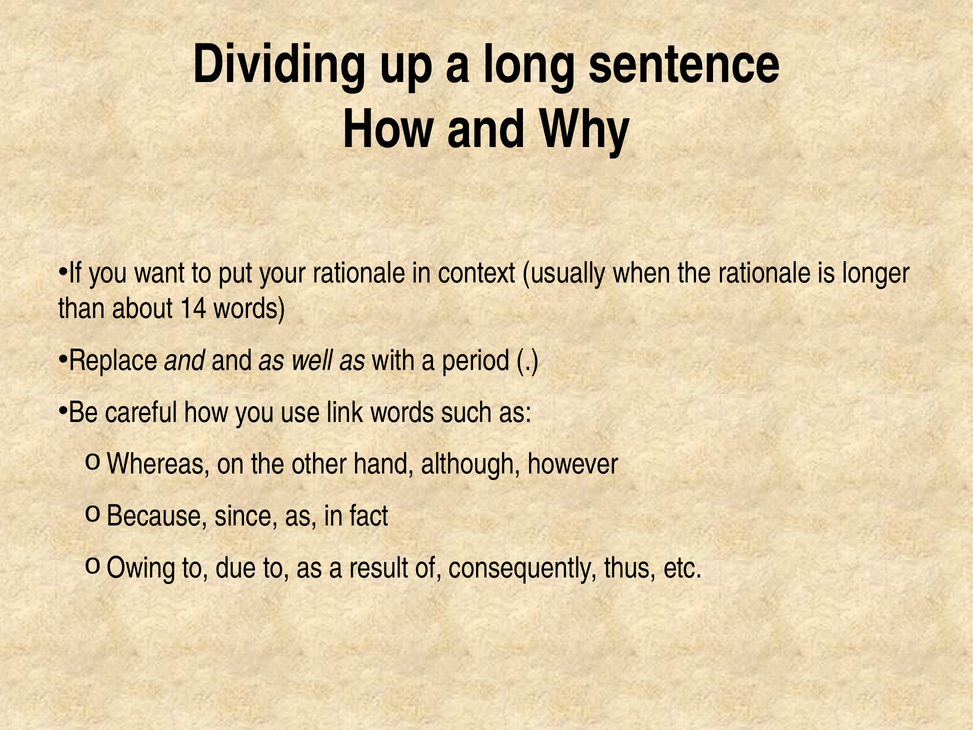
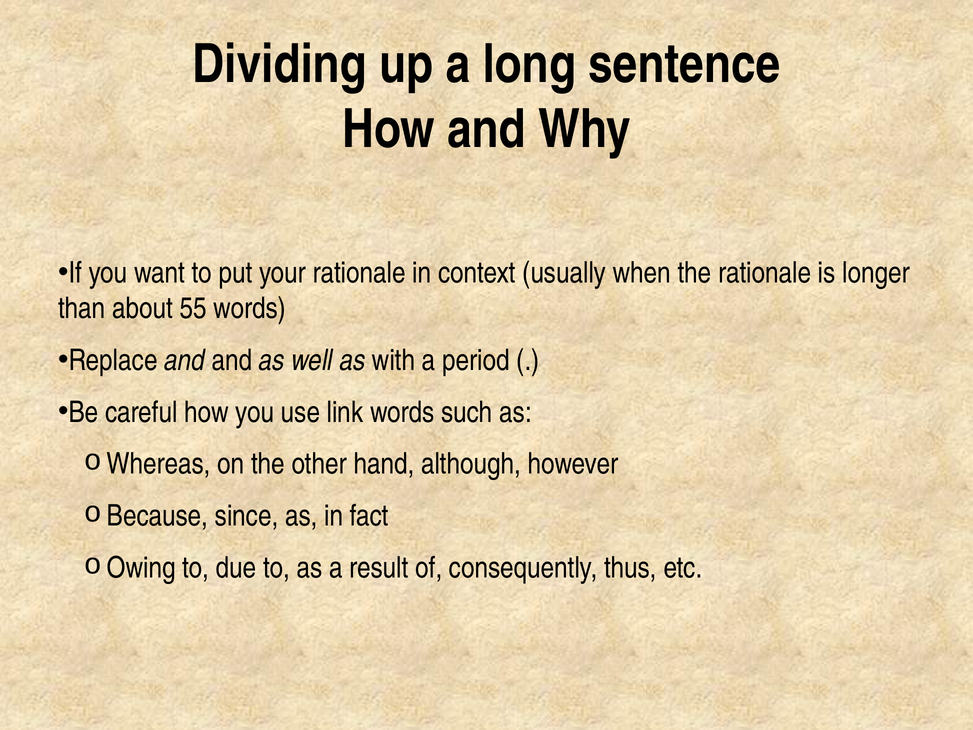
14: 14 -> 55
